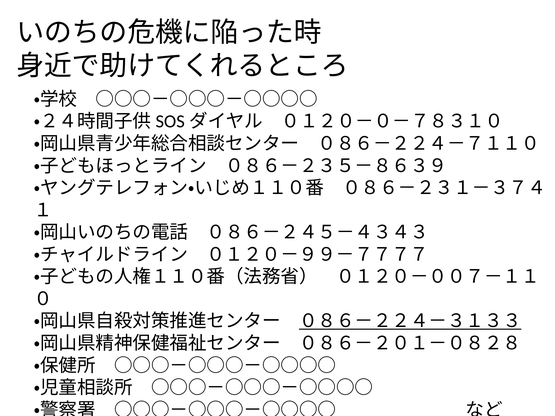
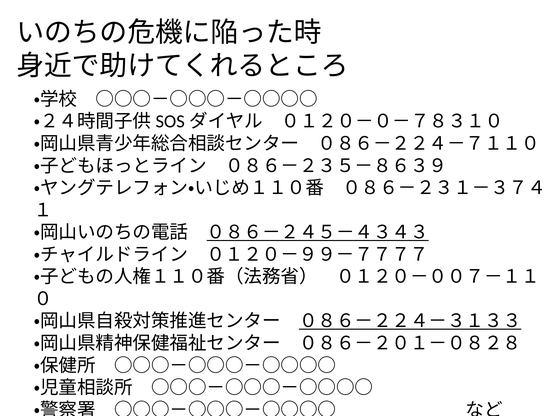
０８６－２４５－４３４３ underline: none -> present
